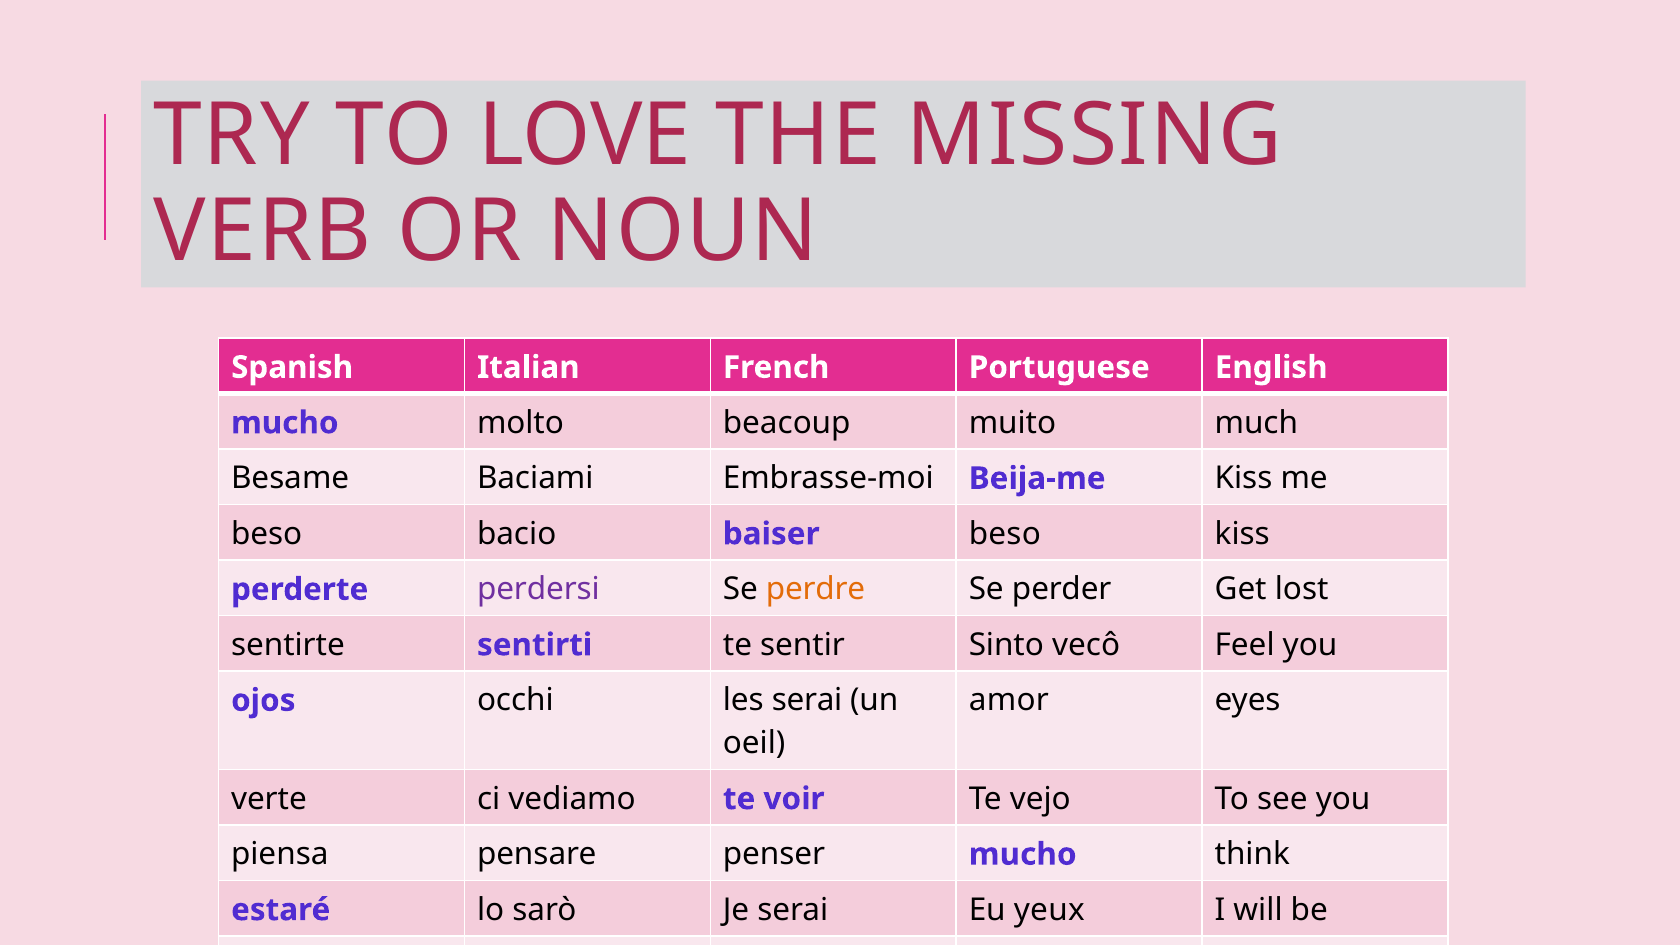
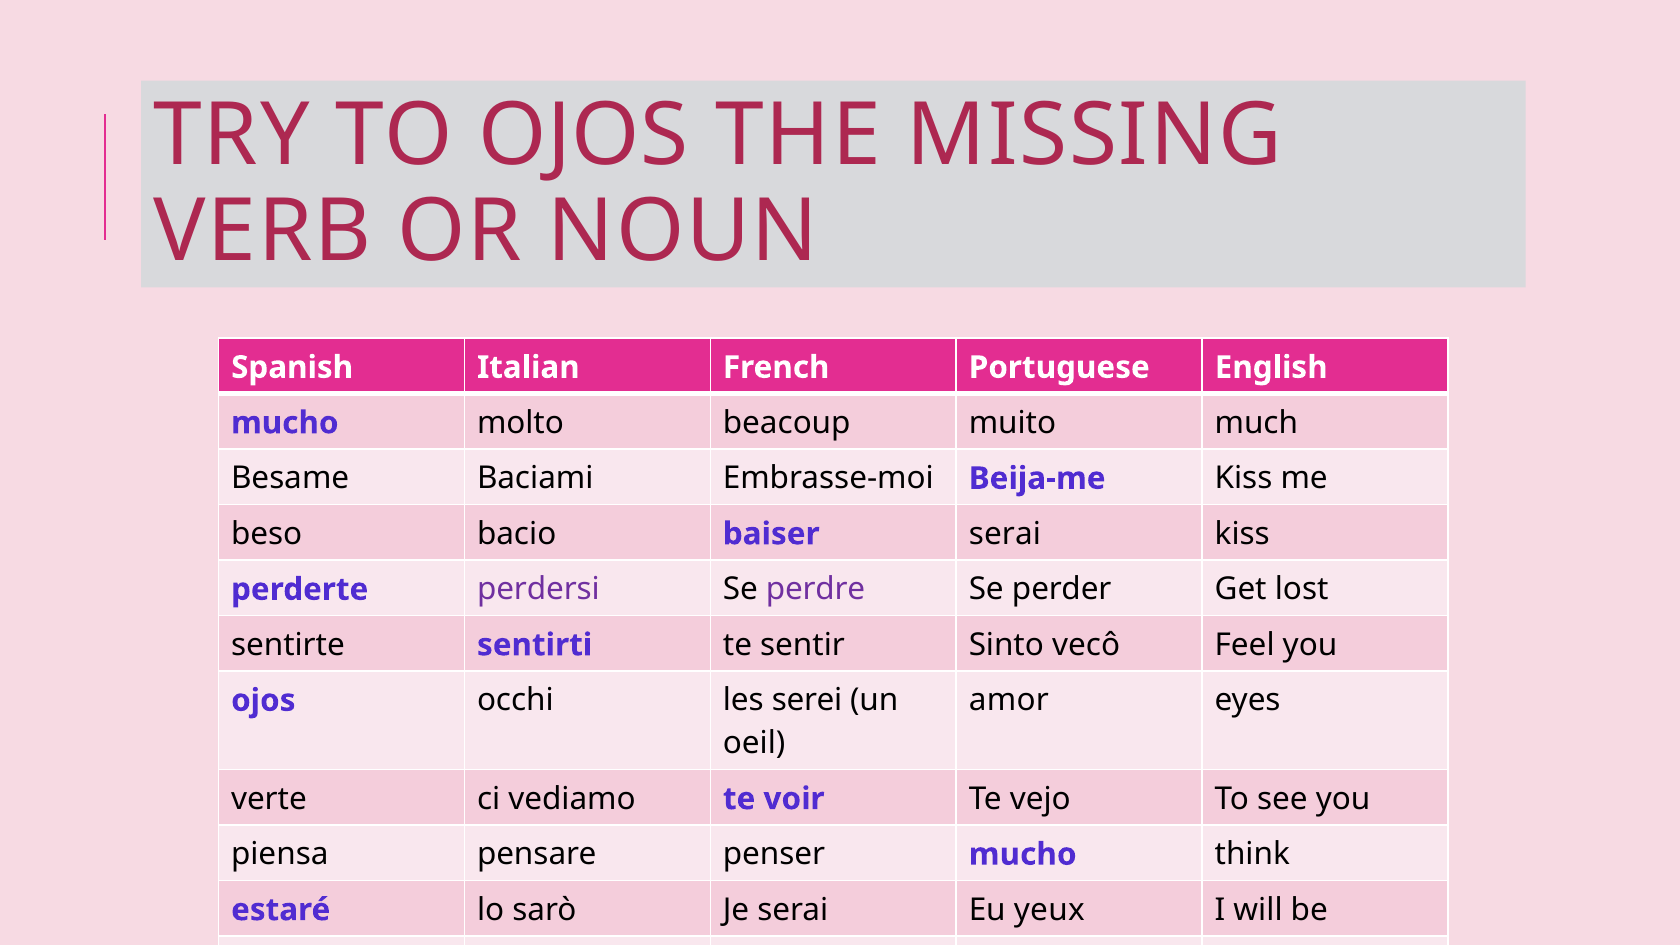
TO LOVE: LOVE -> OJOS
baiser beso: beso -> serai
perdre colour: orange -> purple
les serai: serai -> serei
